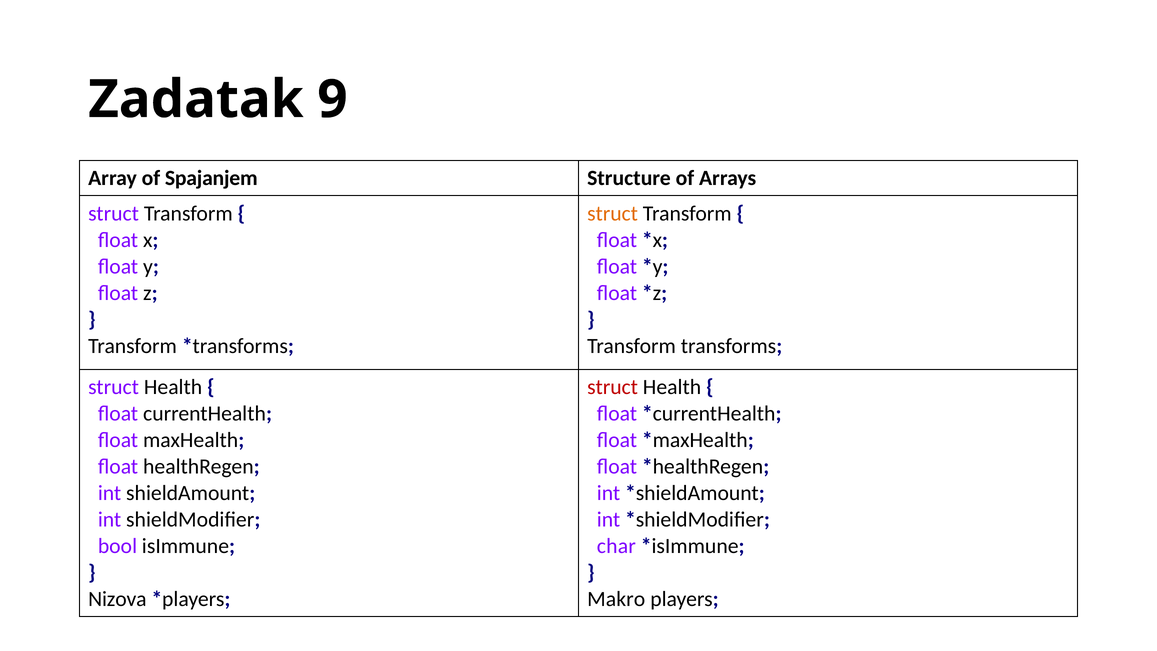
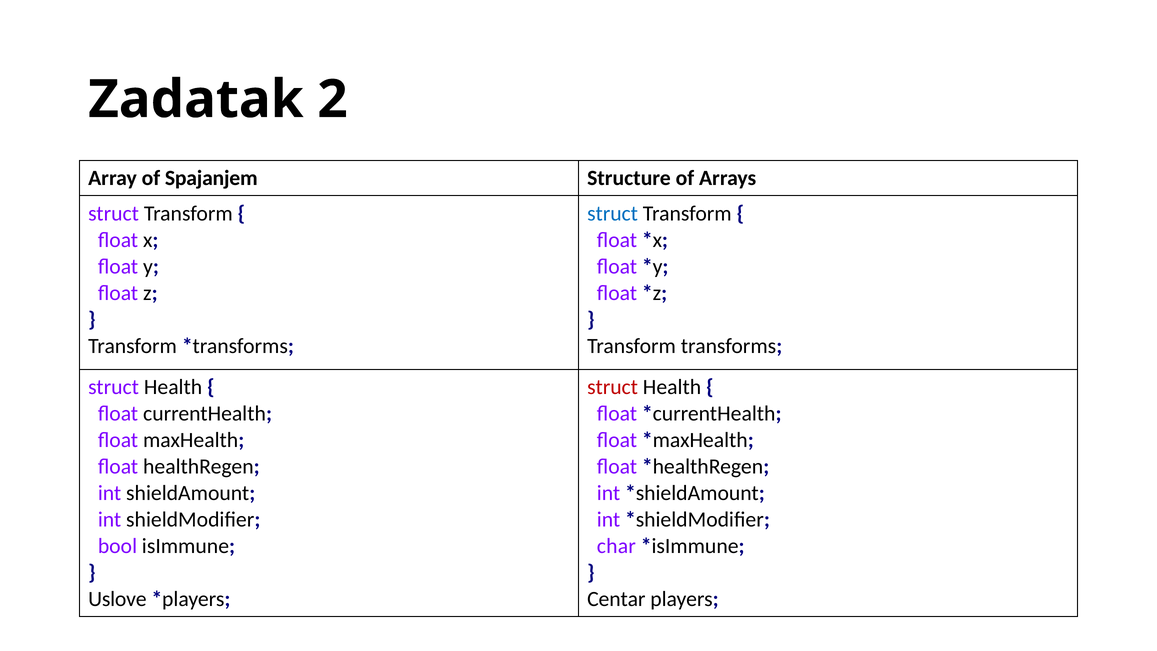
9: 9 -> 2
struct at (613, 213) colour: orange -> blue
Nizova: Nizova -> Uslove
Makro: Makro -> Centar
